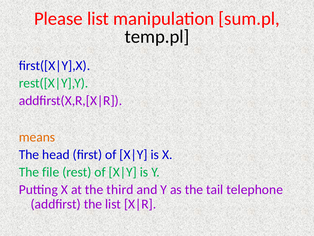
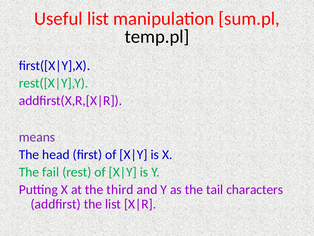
Please: Please -> Useful
means colour: orange -> purple
file: file -> fail
telephone: telephone -> characters
